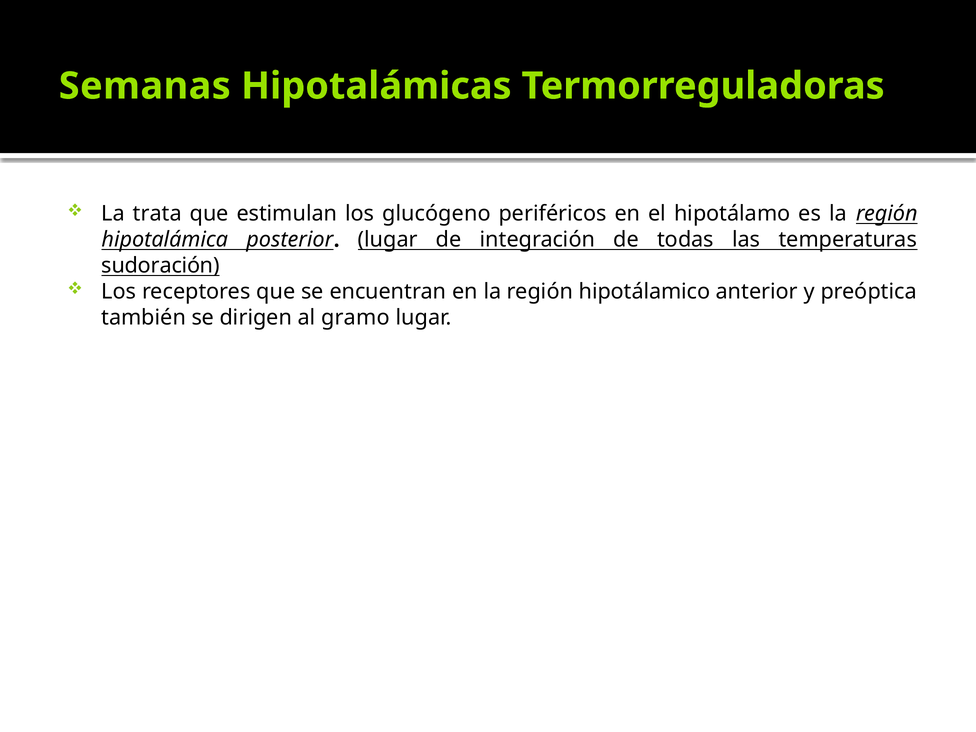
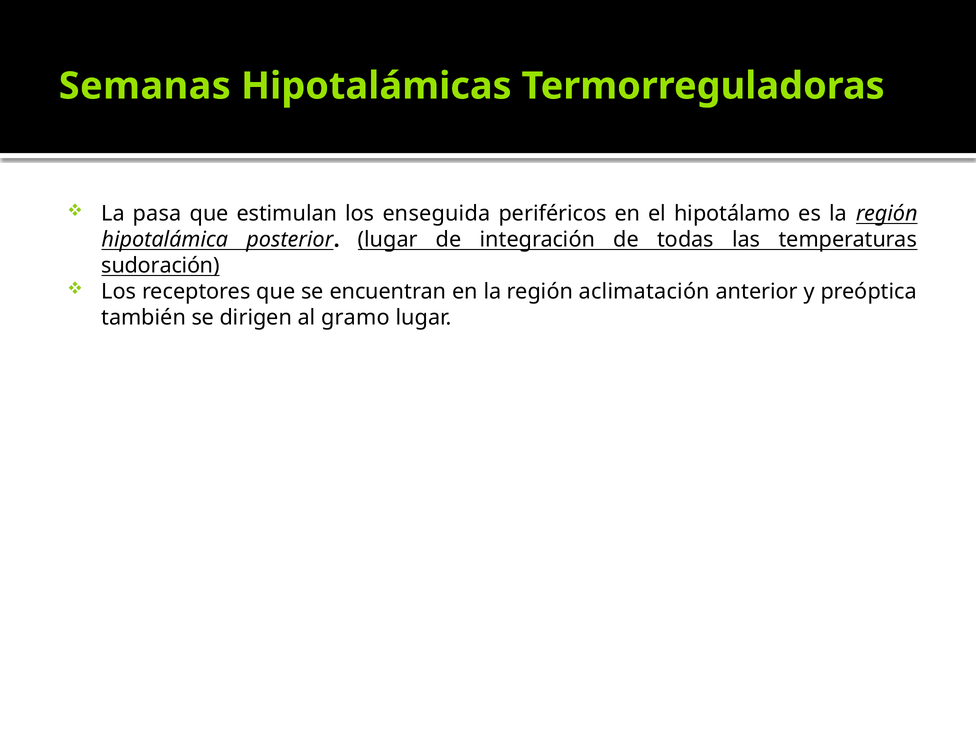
trata: trata -> pasa
glucógeno: glucógeno -> enseguida
hipotálamico: hipotálamico -> aclimatación
